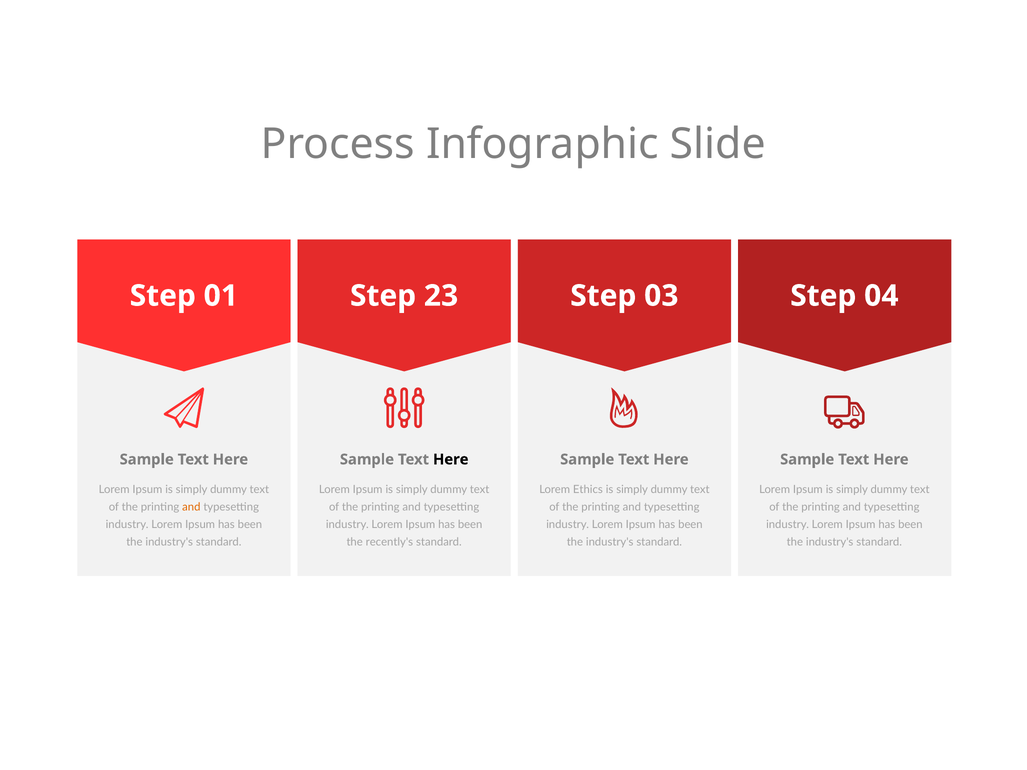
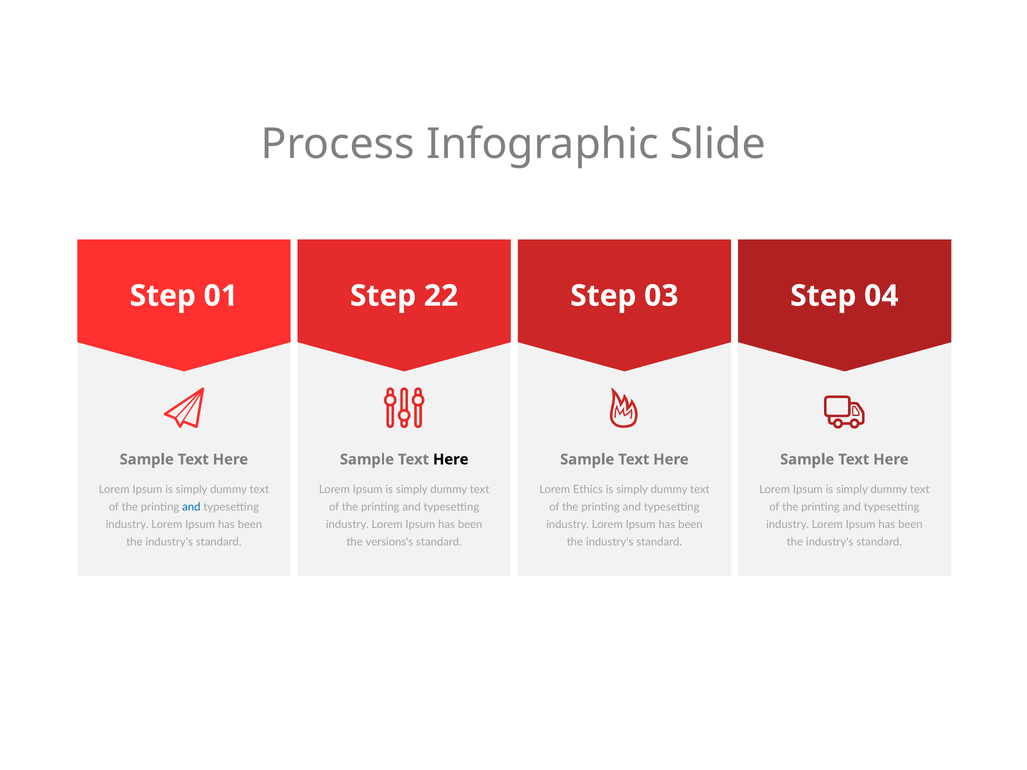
23: 23 -> 22
and at (191, 507) colour: orange -> blue
recently's: recently's -> versions's
